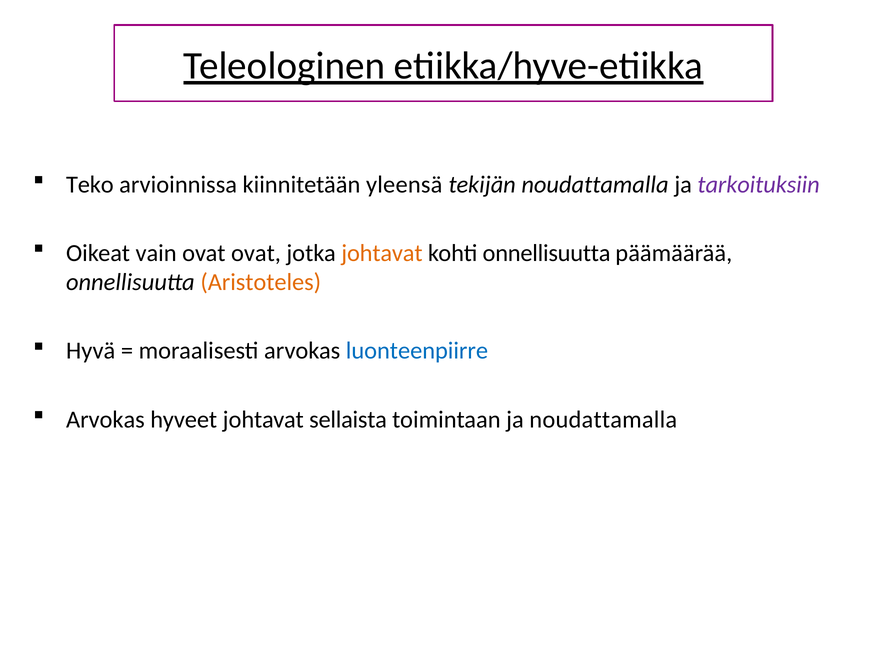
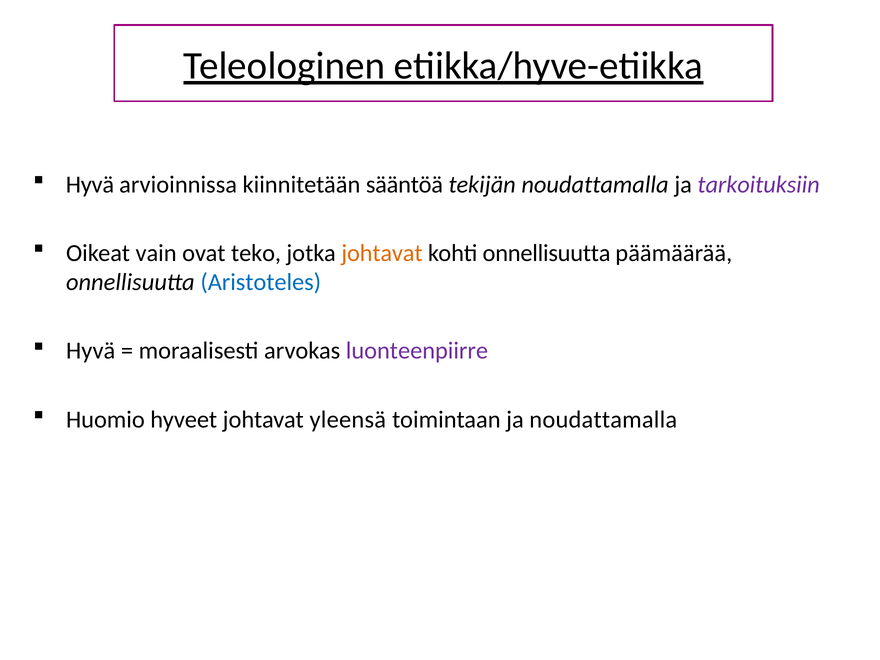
Teko at (90, 184): Teko -> Hyvä
yleensä: yleensä -> sääntöä
ovat ovat: ovat -> teko
Aristoteles colour: orange -> blue
luonteenpiirre colour: blue -> purple
Arvokas at (105, 419): Arvokas -> Huomio
sellaista: sellaista -> yleensä
